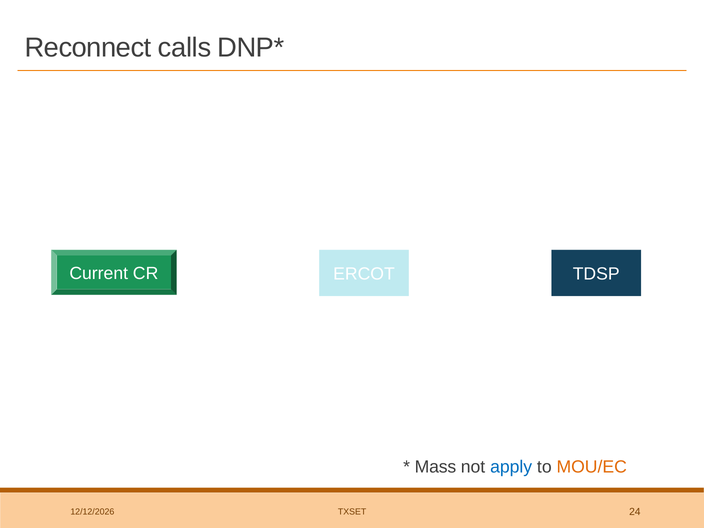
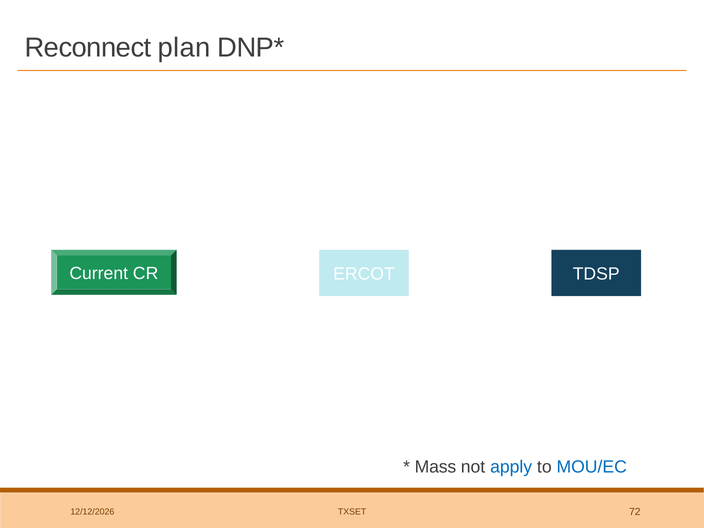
calls: calls -> plan
MOU/EC colour: orange -> blue
24: 24 -> 72
